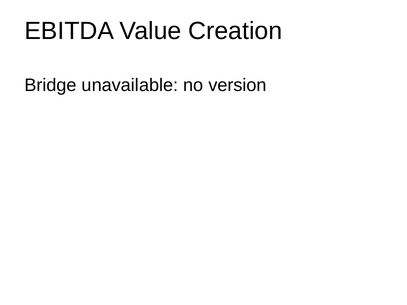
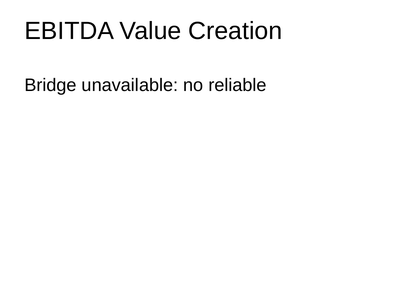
version: version -> reliable
